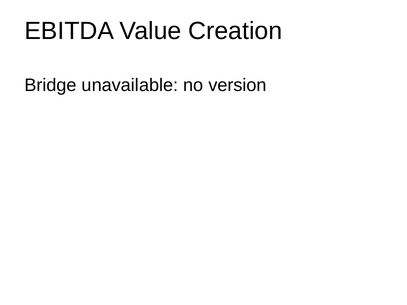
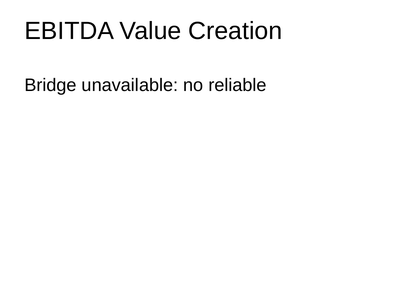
version: version -> reliable
